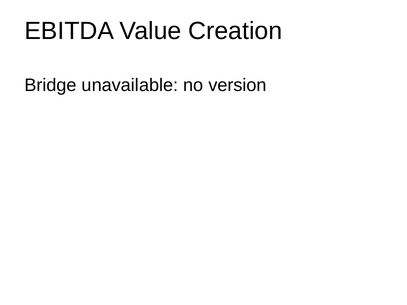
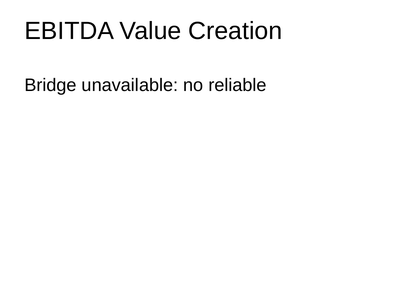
version: version -> reliable
